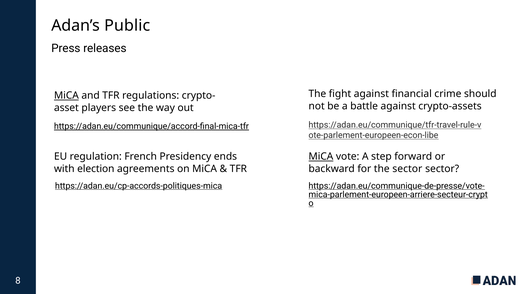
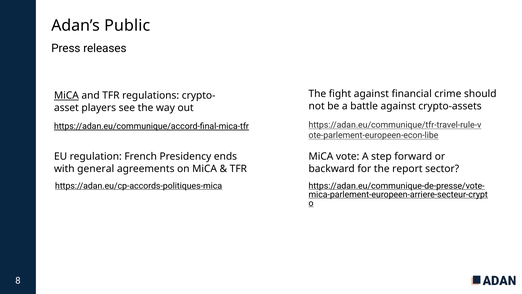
MiCA at (321, 156) underline: present -> none
election: election -> general
the sector: sector -> report
